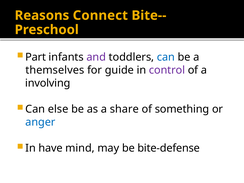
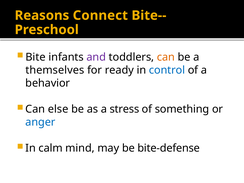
Part: Part -> Bite
can at (166, 57) colour: blue -> orange
guide: guide -> ready
control colour: purple -> blue
involving: involving -> behavior
share: share -> stress
have: have -> calm
